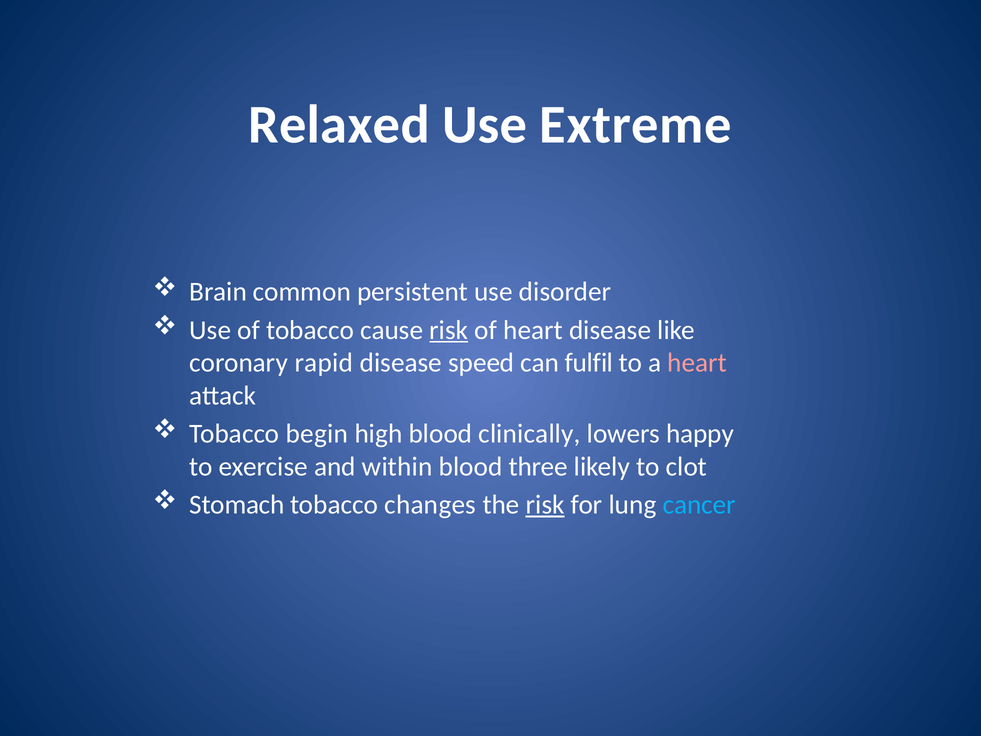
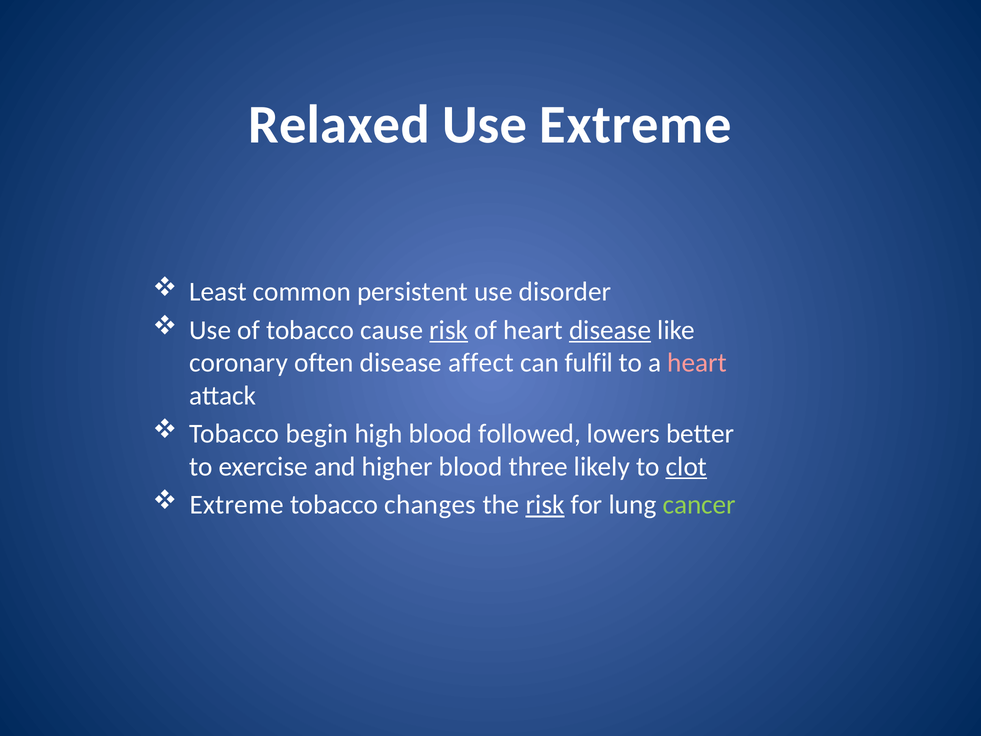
Brain: Brain -> Least
disease at (610, 330) underline: none -> present
rapid: rapid -> often
speed: speed -> affect
clinically: clinically -> followed
happy: happy -> better
within: within -> higher
clot underline: none -> present
Stomach at (237, 505): Stomach -> Extreme
cancer colour: light blue -> light green
